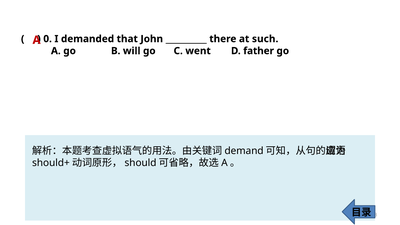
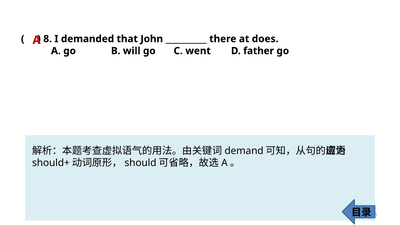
0: 0 -> 8
such: such -> does
